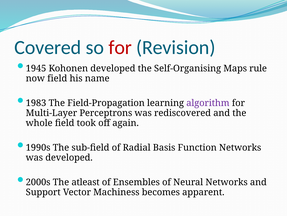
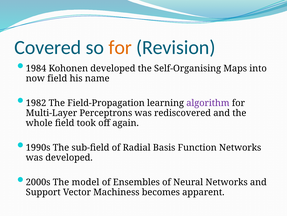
for at (120, 47) colour: red -> orange
1945: 1945 -> 1984
rule: rule -> into
1983: 1983 -> 1982
atleast: atleast -> model
